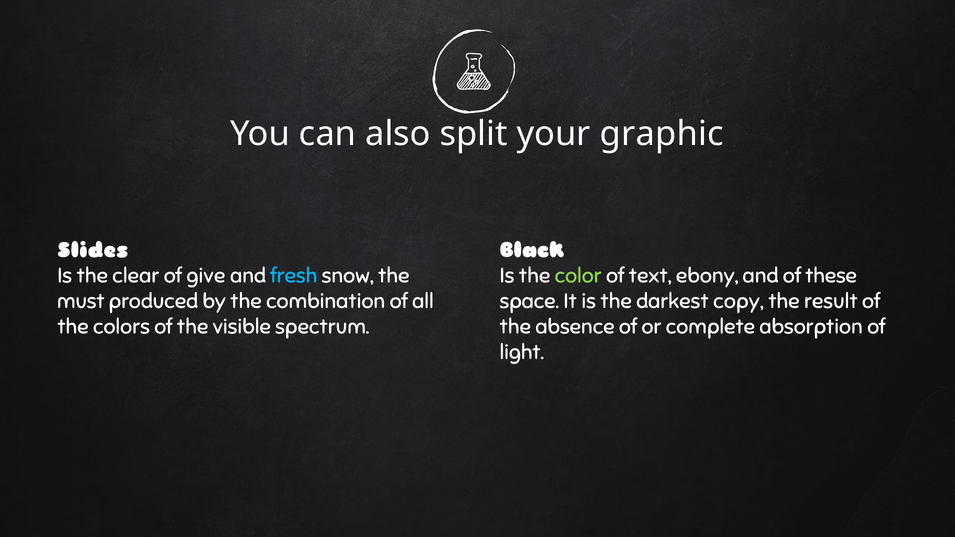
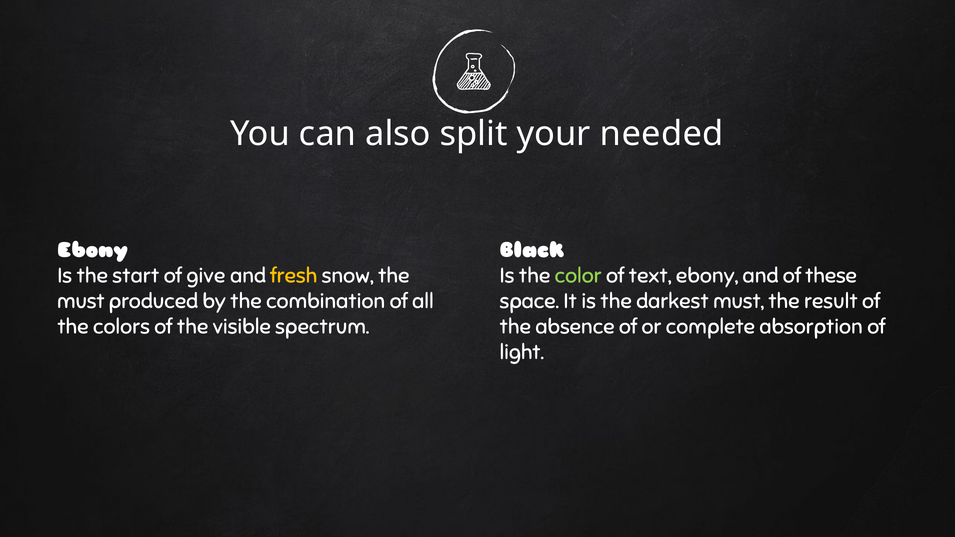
graphic: graphic -> needed
Slides at (93, 250): Slides -> Ebony
clear: clear -> start
fresh colour: light blue -> yellow
darkest copy: copy -> must
